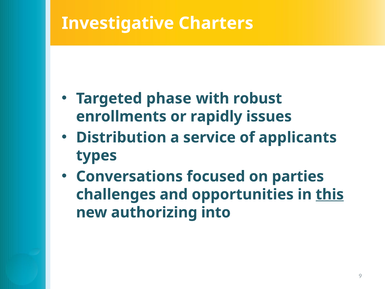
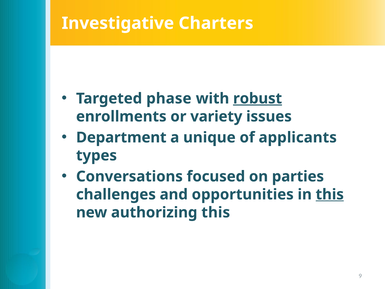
robust underline: none -> present
rapidly: rapidly -> variety
Distribution: Distribution -> Department
service: service -> unique
authorizing into: into -> this
